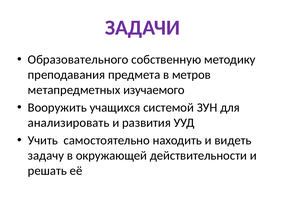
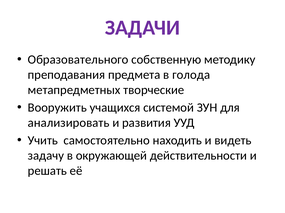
метров: метров -> голода
изучаемого: изучаемого -> творческие
